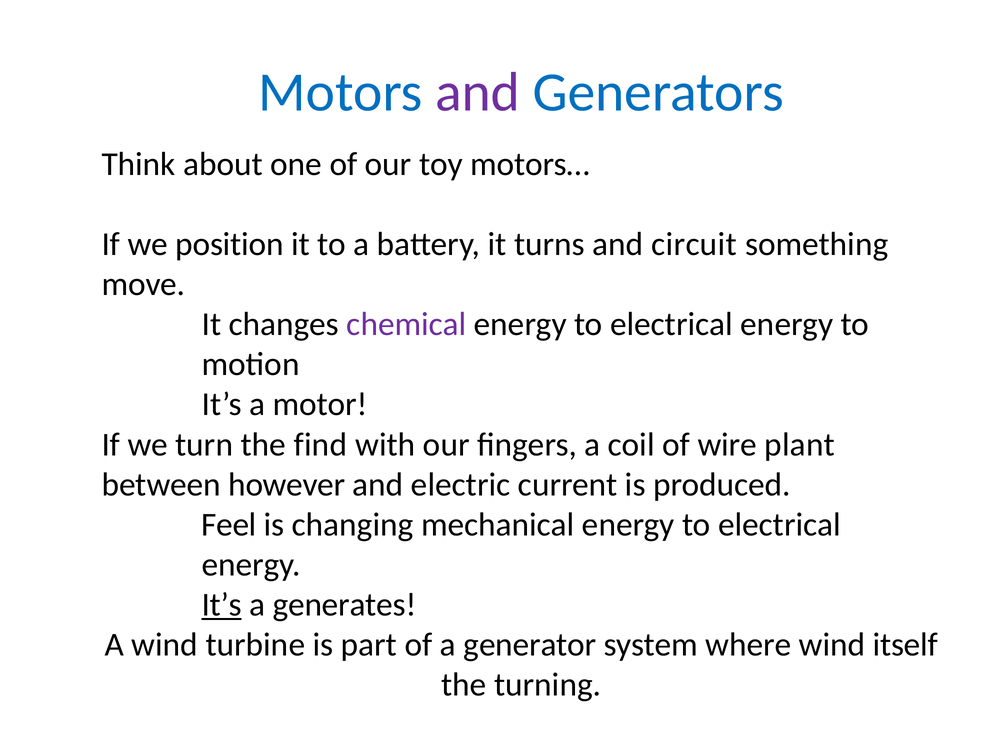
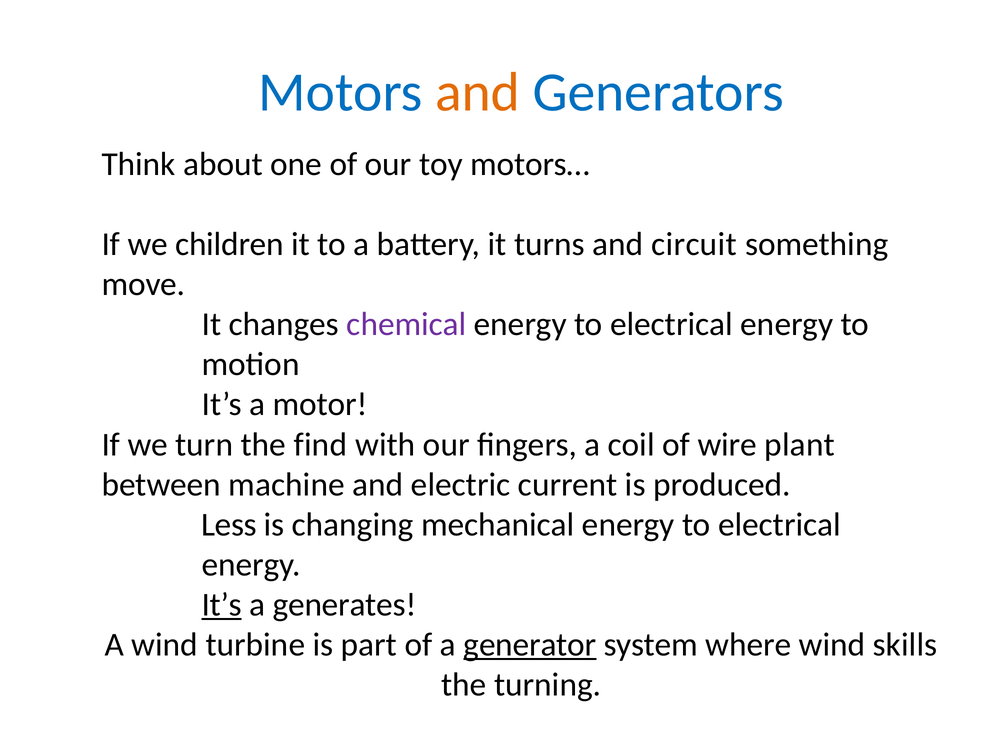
and at (478, 92) colour: purple -> orange
position: position -> children
however: however -> machine
Feel: Feel -> Less
generator underline: none -> present
itself: itself -> skills
